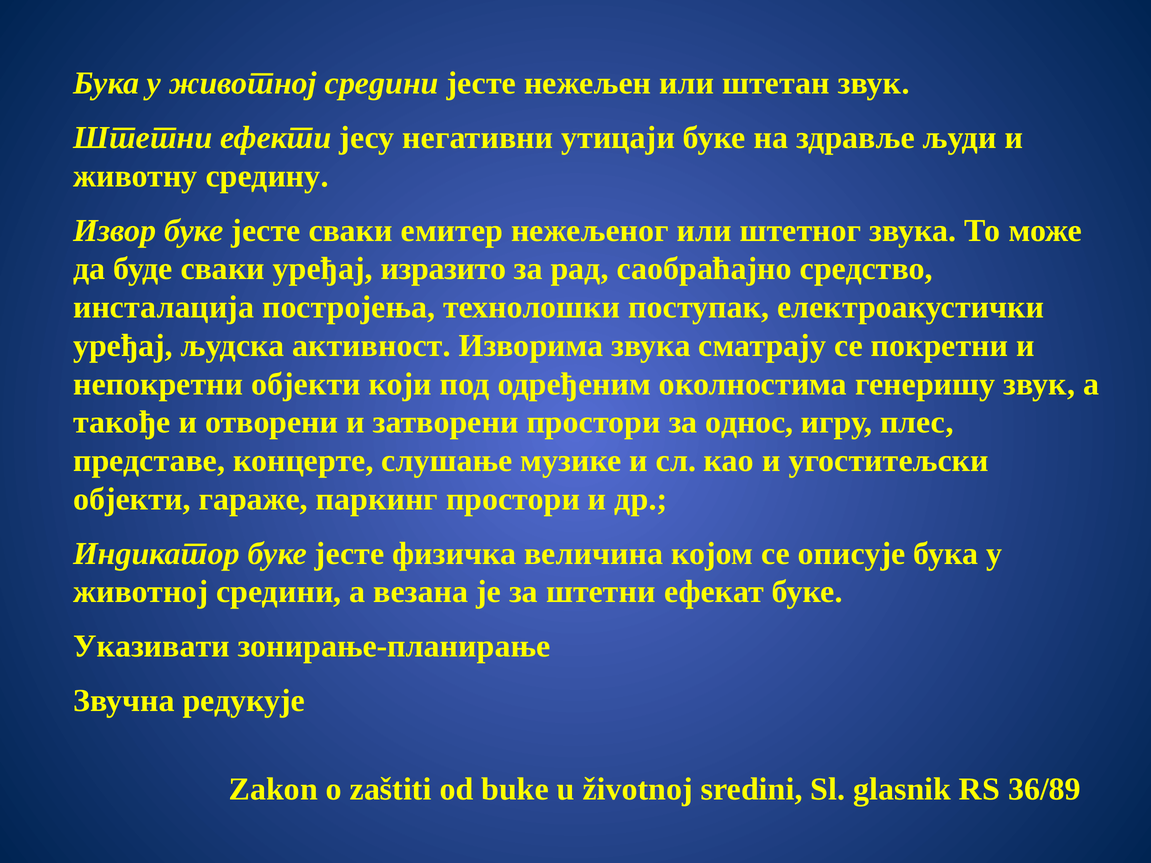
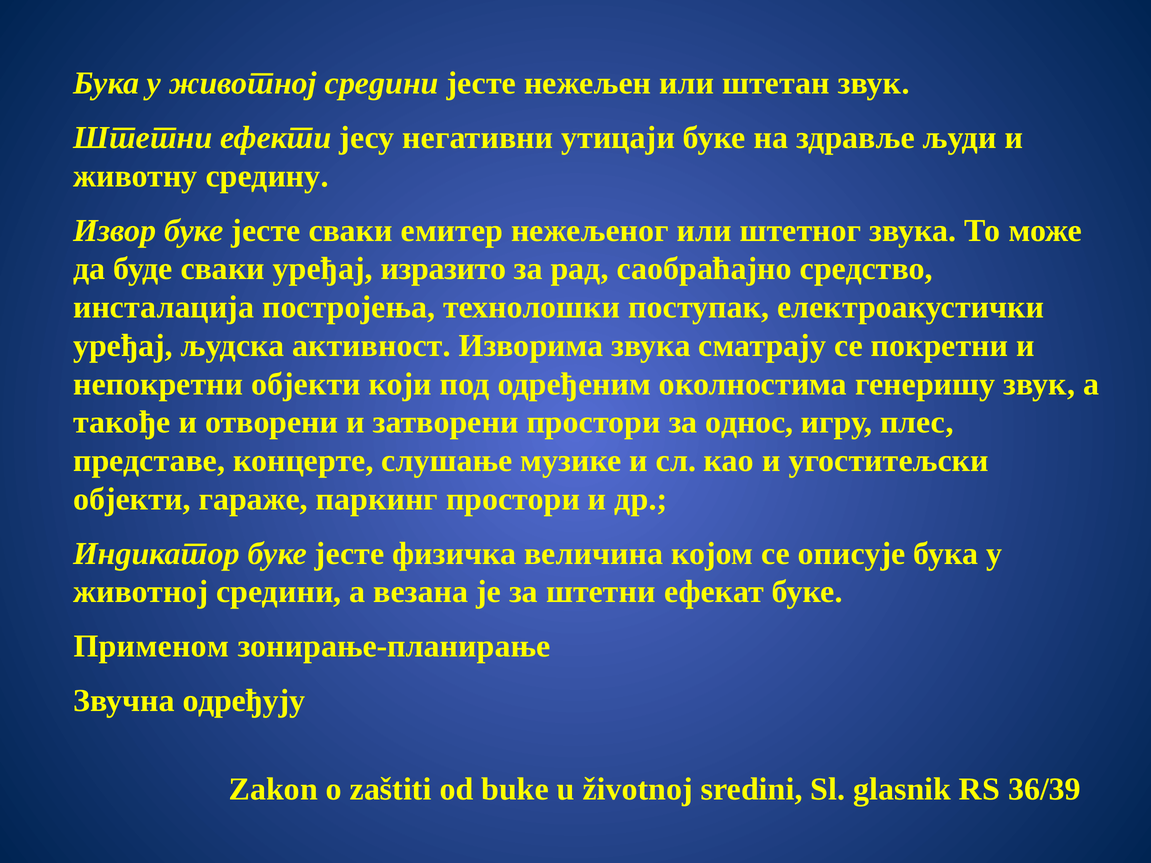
Указивати: Указивати -> Применом
редукује: редукује -> одређују
36/89: 36/89 -> 36/39
